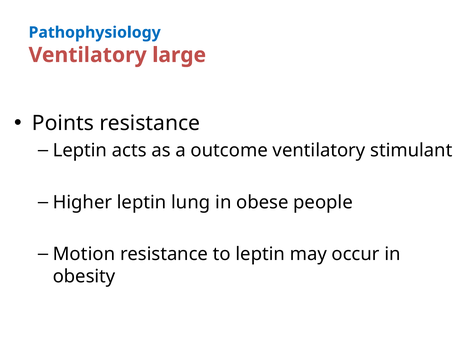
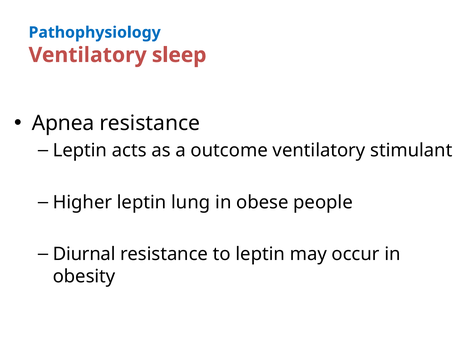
large: large -> sleep
Points: Points -> Apnea
Motion: Motion -> Diurnal
